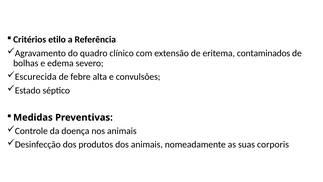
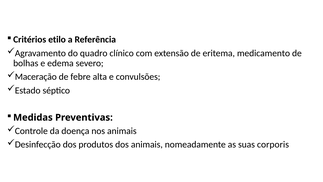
contaminados: contaminados -> medicamento
Escurecida: Escurecida -> Maceração
